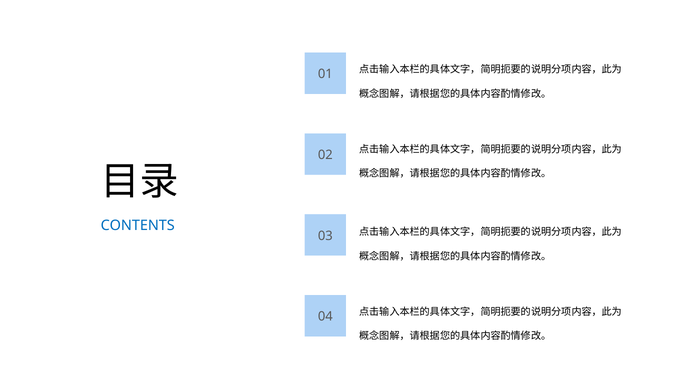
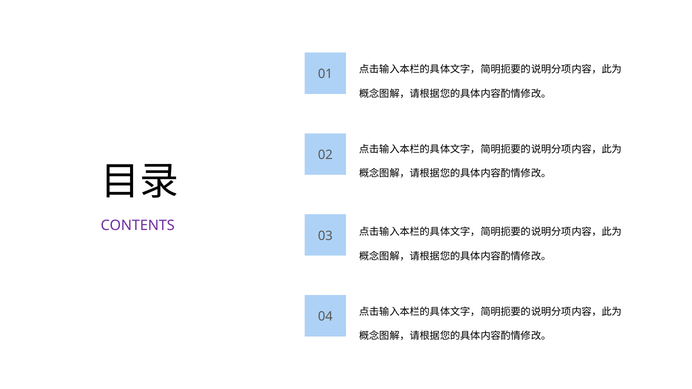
CONTENTS colour: blue -> purple
